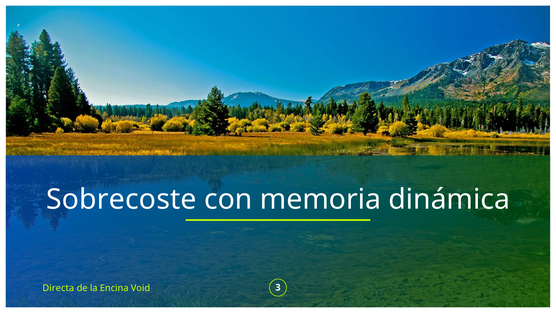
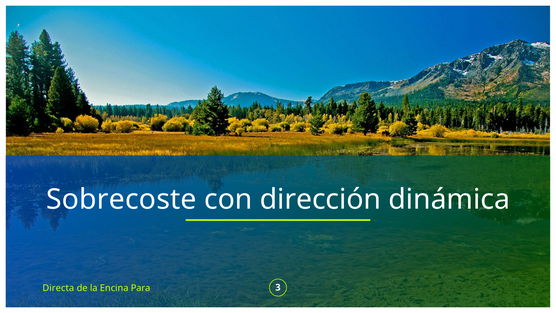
memoria: memoria -> dirección
Void: Void -> Para
